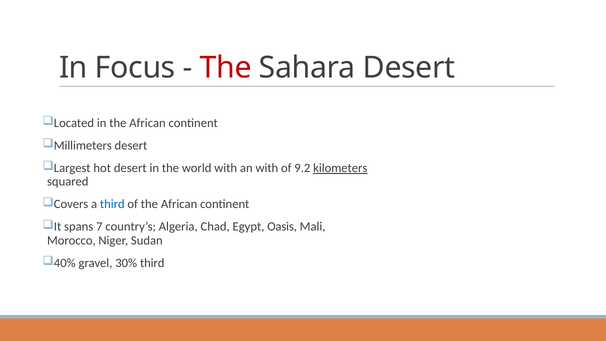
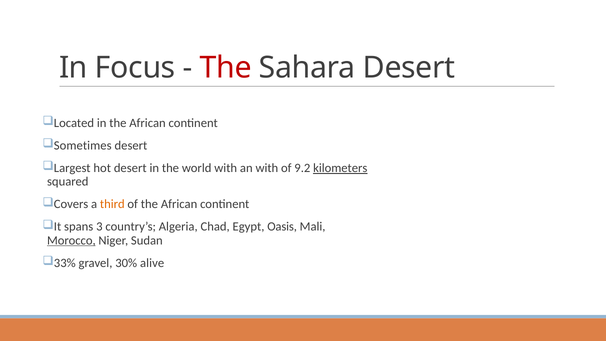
Millimeters: Millimeters -> Sometimes
third at (112, 204) colour: blue -> orange
7: 7 -> 3
Morocco underline: none -> present
40%: 40% -> 33%
30% third: third -> alive
